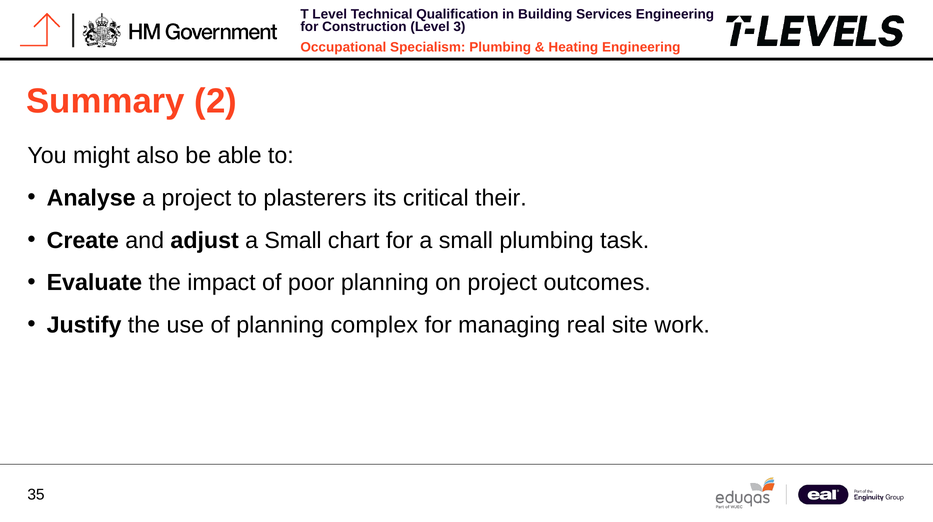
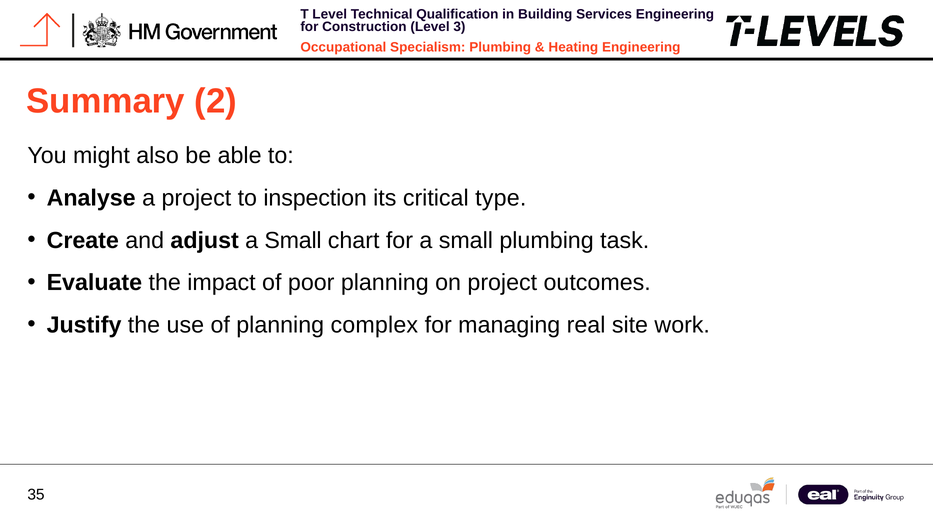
plasterers: plasterers -> inspection
their: their -> type
